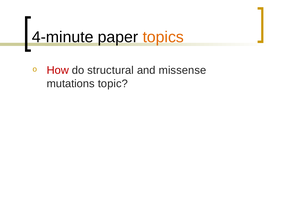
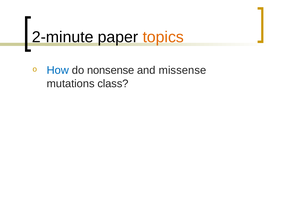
4-minute: 4-minute -> 2-minute
How colour: red -> blue
structural: structural -> nonsense
topic: topic -> class
